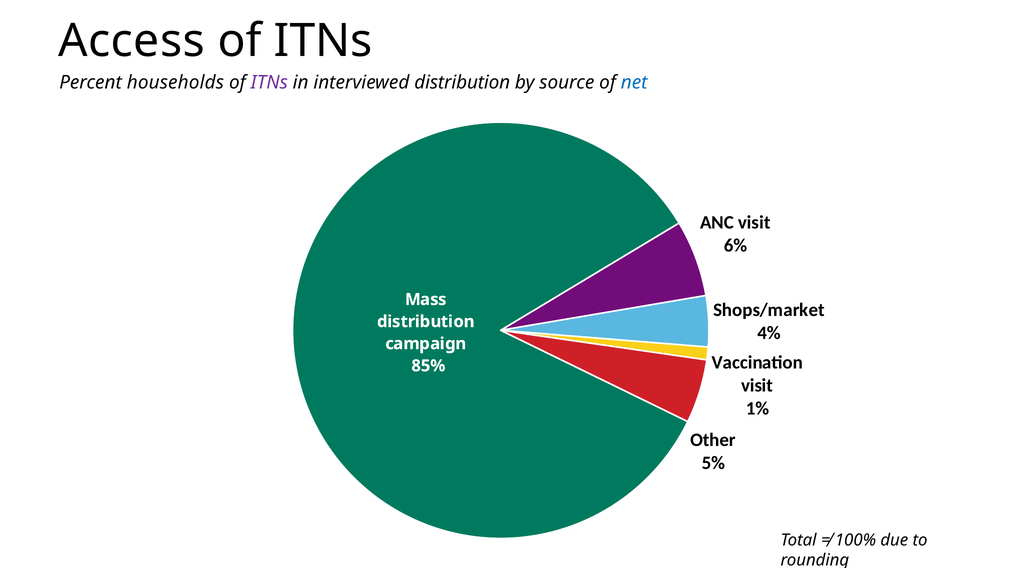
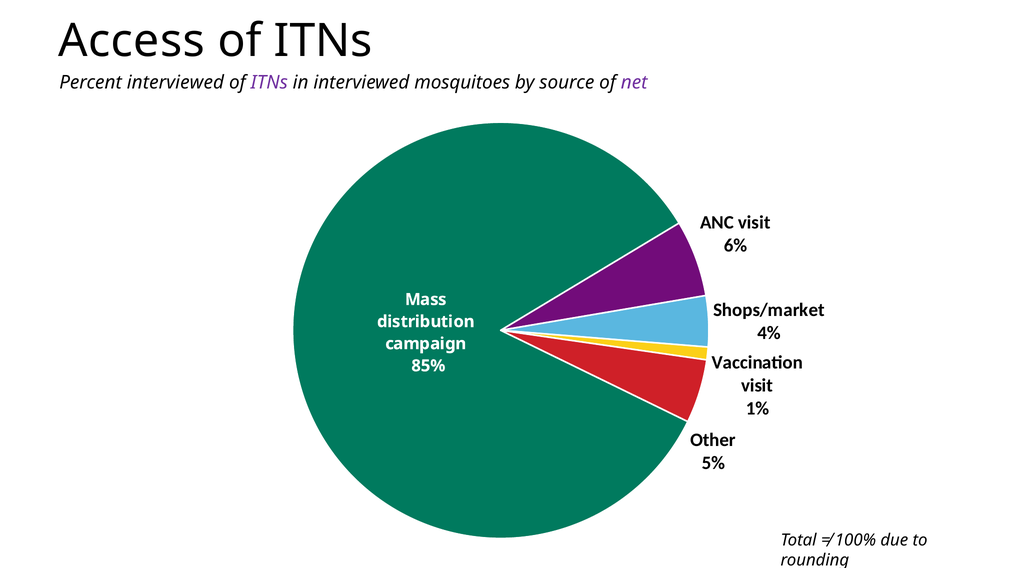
Percent households: households -> interviewed
interviewed distribution: distribution -> mosquitoes
net colour: blue -> purple
